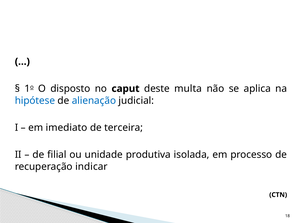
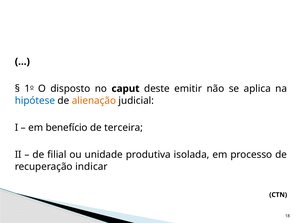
multa: multa -> emitir
alienação colour: blue -> orange
imediato: imediato -> benefício
